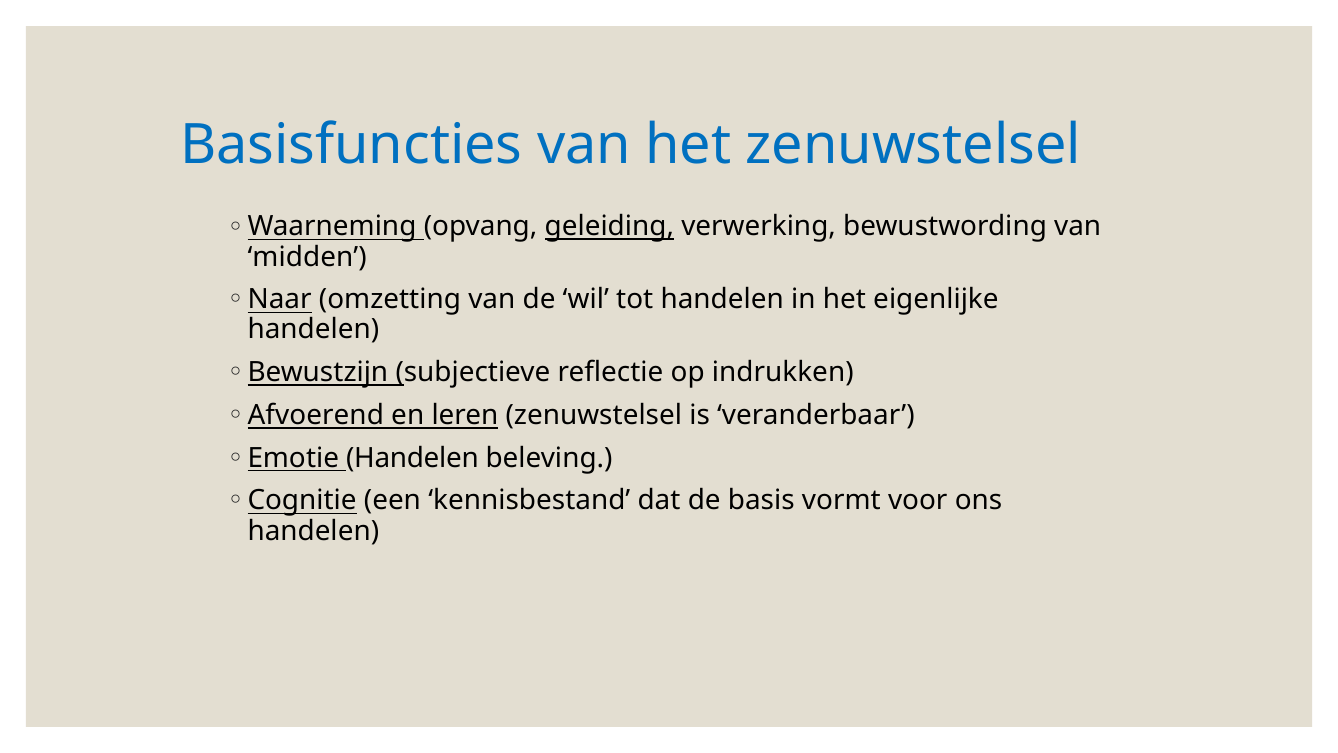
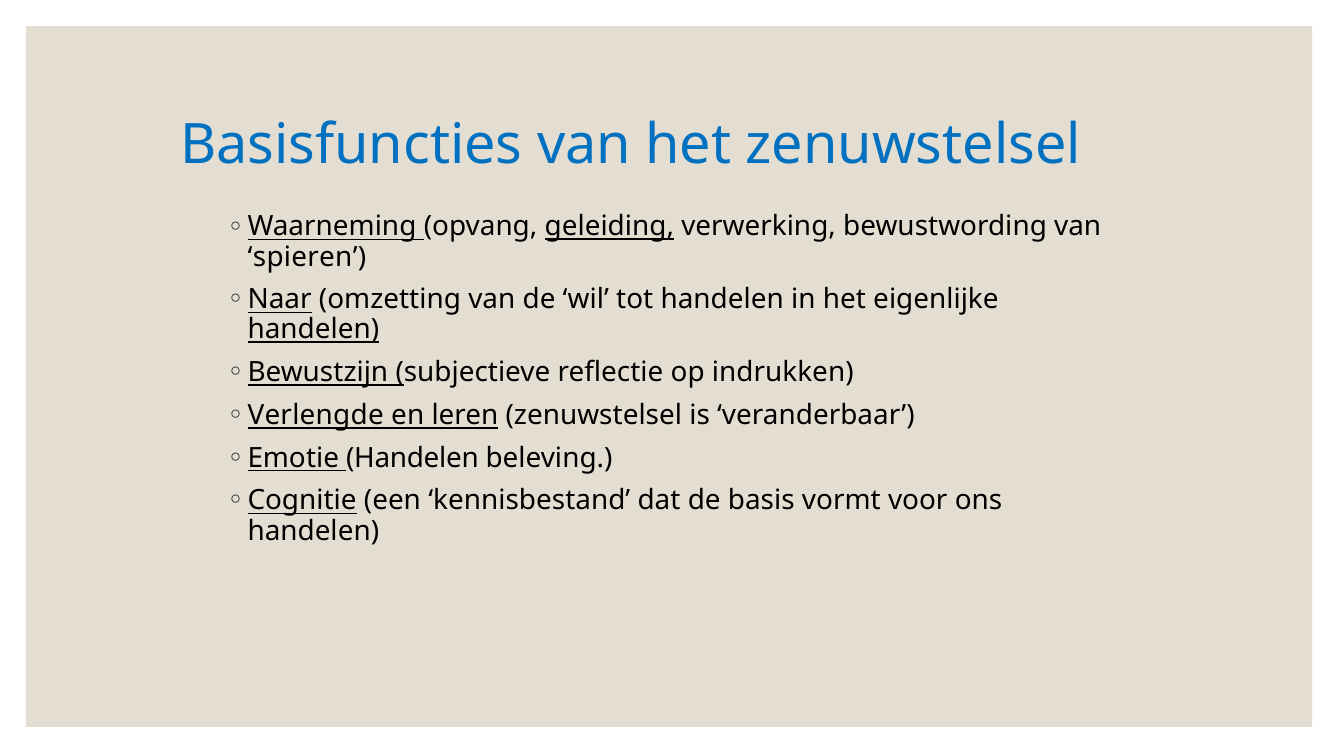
midden: midden -> spieren
handelen at (313, 330) underline: none -> present
Afvoerend: Afvoerend -> Verlengde
